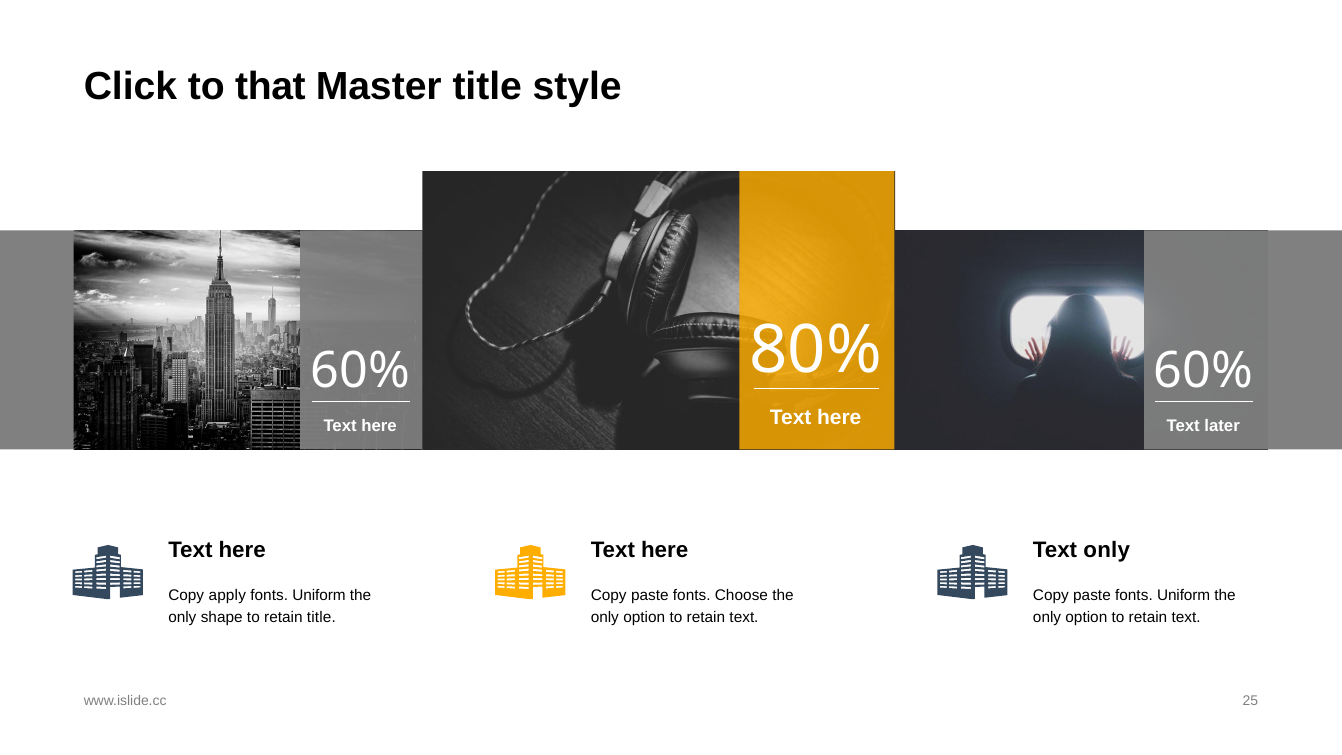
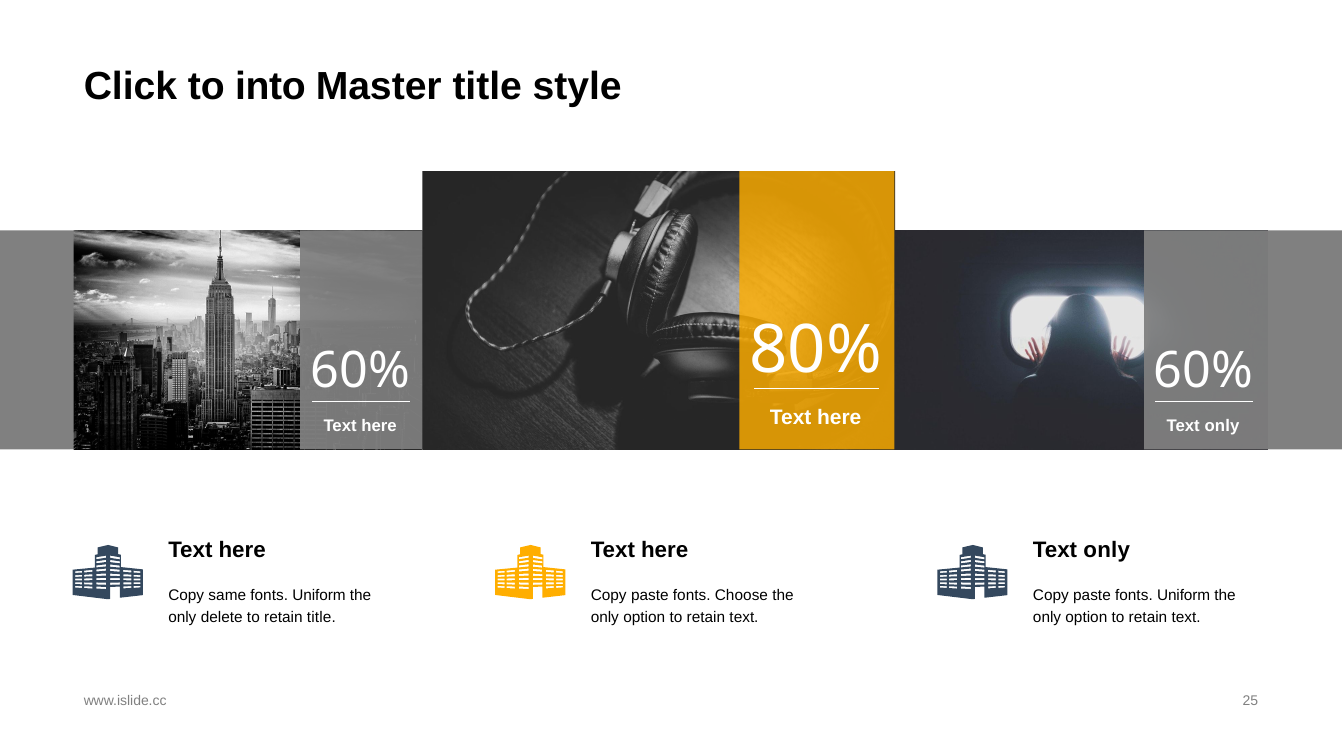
that: that -> into
later at (1222, 426): later -> only
apply: apply -> same
shape: shape -> delete
